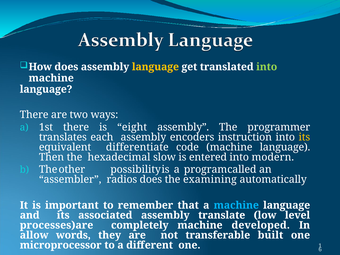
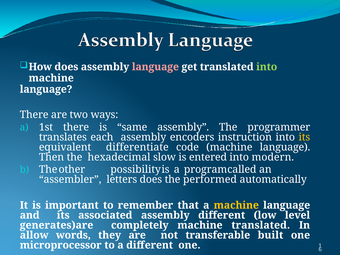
language at (155, 67) colour: yellow -> pink
eight: eight -> same
radios: radios -> letters
examining: examining -> performed
machine at (236, 205) colour: light blue -> yellow
assembly translate: translate -> different
processes)are: processes)are -> generates)are
machine developed: developed -> translated
